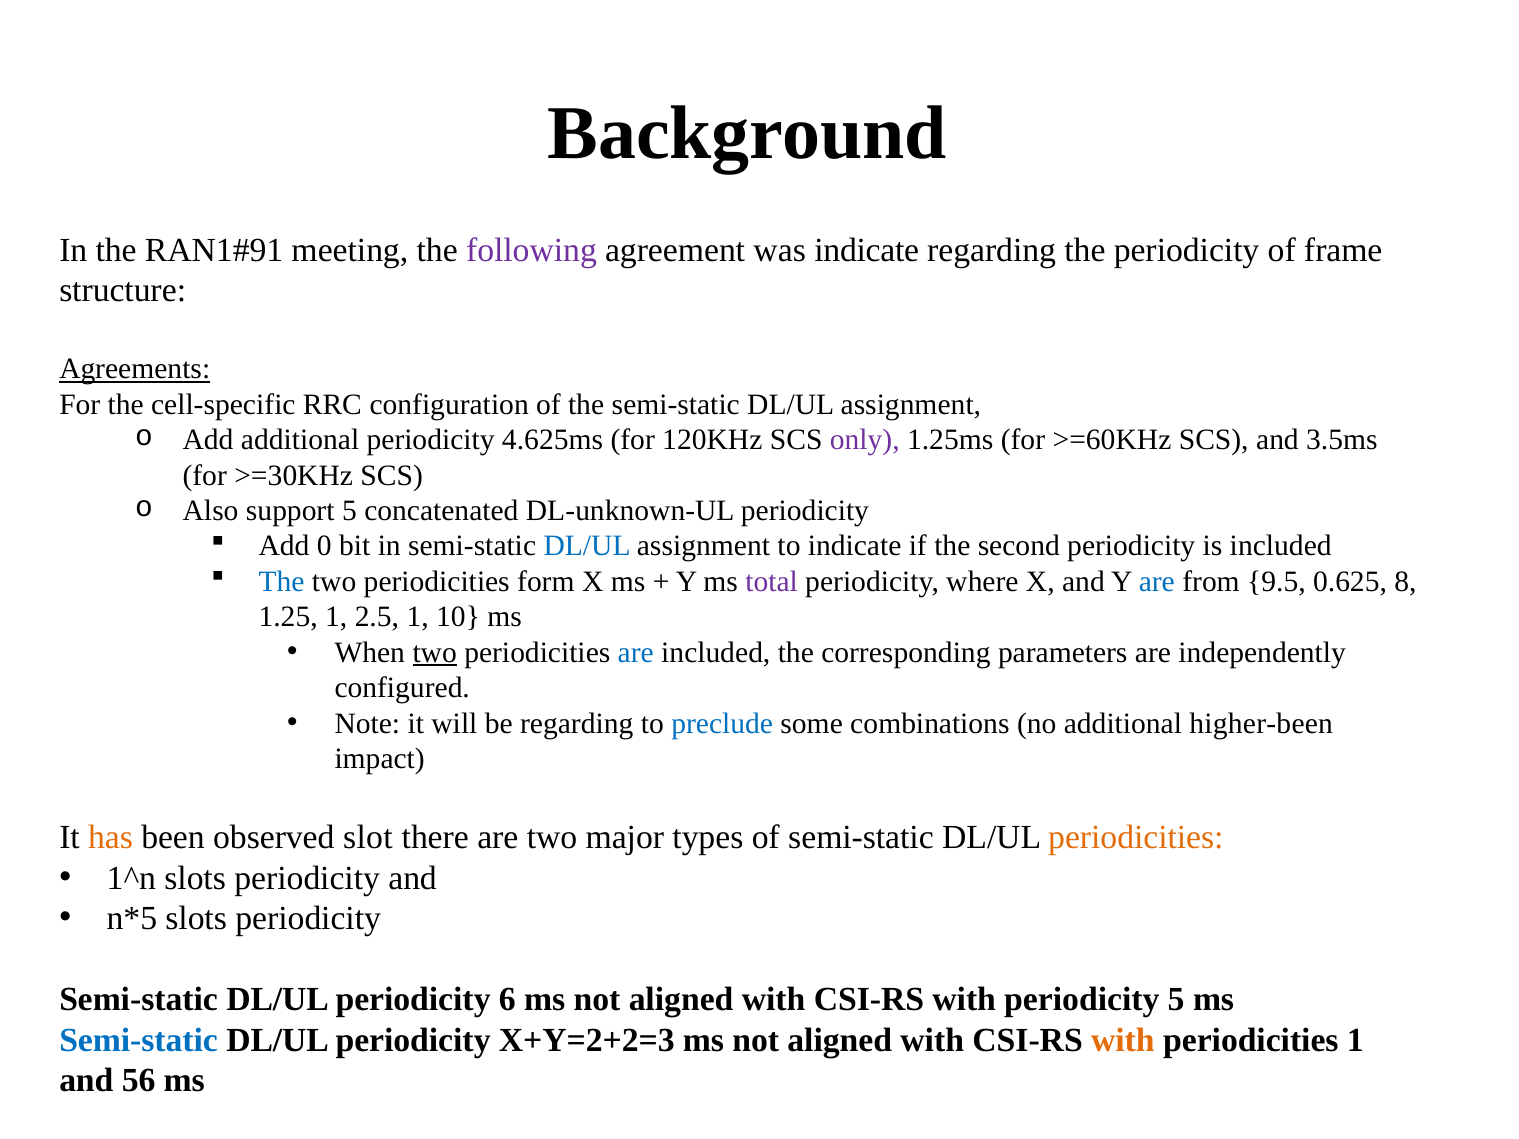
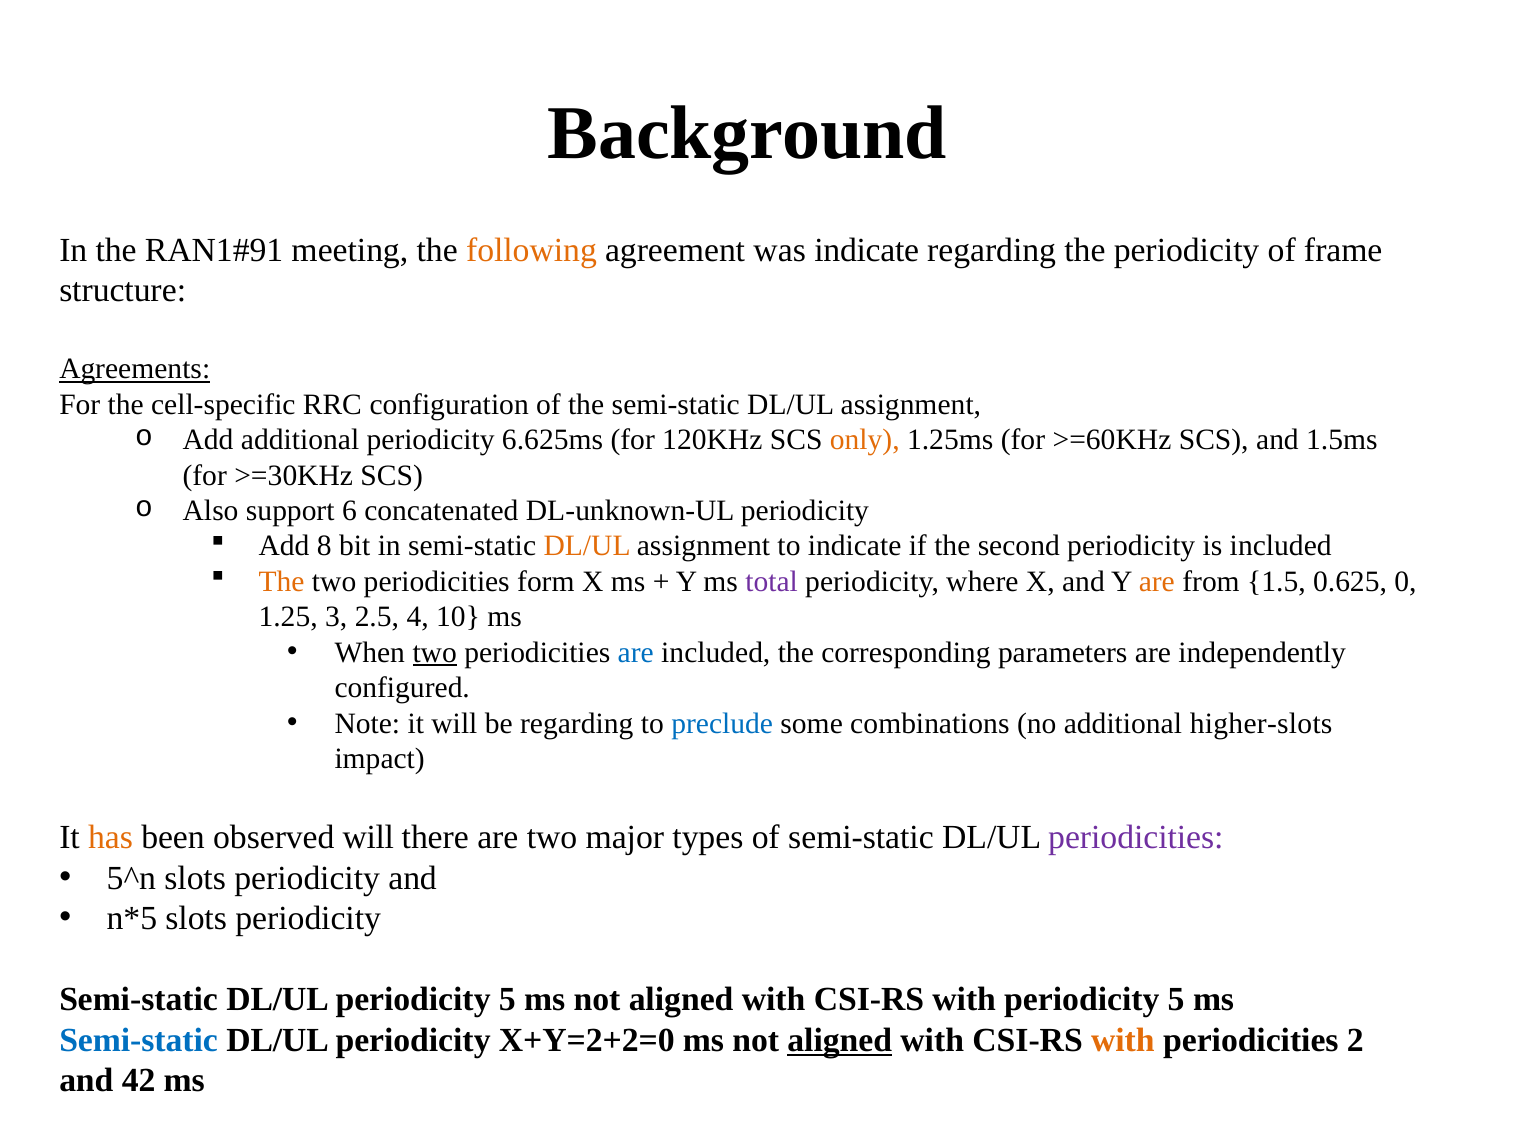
following colour: purple -> orange
4.625ms: 4.625ms -> 6.625ms
only colour: purple -> orange
3.5ms: 3.5ms -> 1.5ms
support 5: 5 -> 6
0: 0 -> 8
DL/UL at (587, 546) colour: blue -> orange
The at (282, 582) colour: blue -> orange
are at (1157, 582) colour: blue -> orange
9.5: 9.5 -> 1.5
8: 8 -> 0
1.25 1: 1 -> 3
2.5 1: 1 -> 4
higher-been: higher-been -> higher-slots
observed slot: slot -> will
periodicities at (1136, 838) colour: orange -> purple
1^n: 1^n -> 5^n
DL/UL periodicity 6: 6 -> 5
X+Y=2+2=3: X+Y=2+2=3 -> X+Y=2+2=0
aligned at (840, 1040) underline: none -> present
periodicities 1: 1 -> 2
56: 56 -> 42
